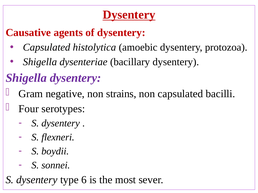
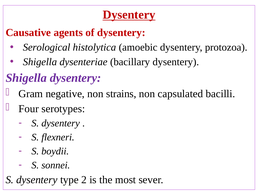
Capsulated at (47, 47): Capsulated -> Serological
6: 6 -> 2
